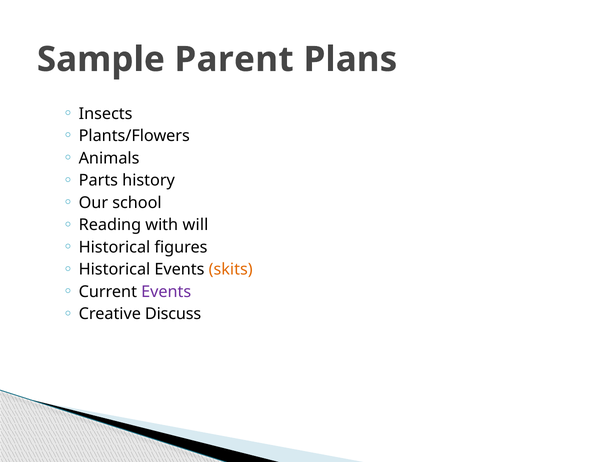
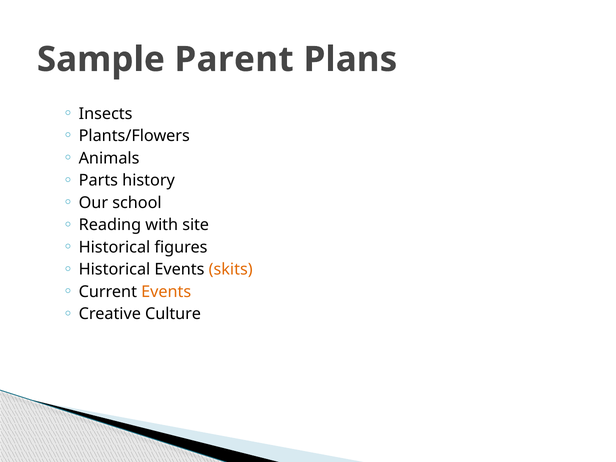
will: will -> site
Events at (166, 292) colour: purple -> orange
Discuss: Discuss -> Culture
